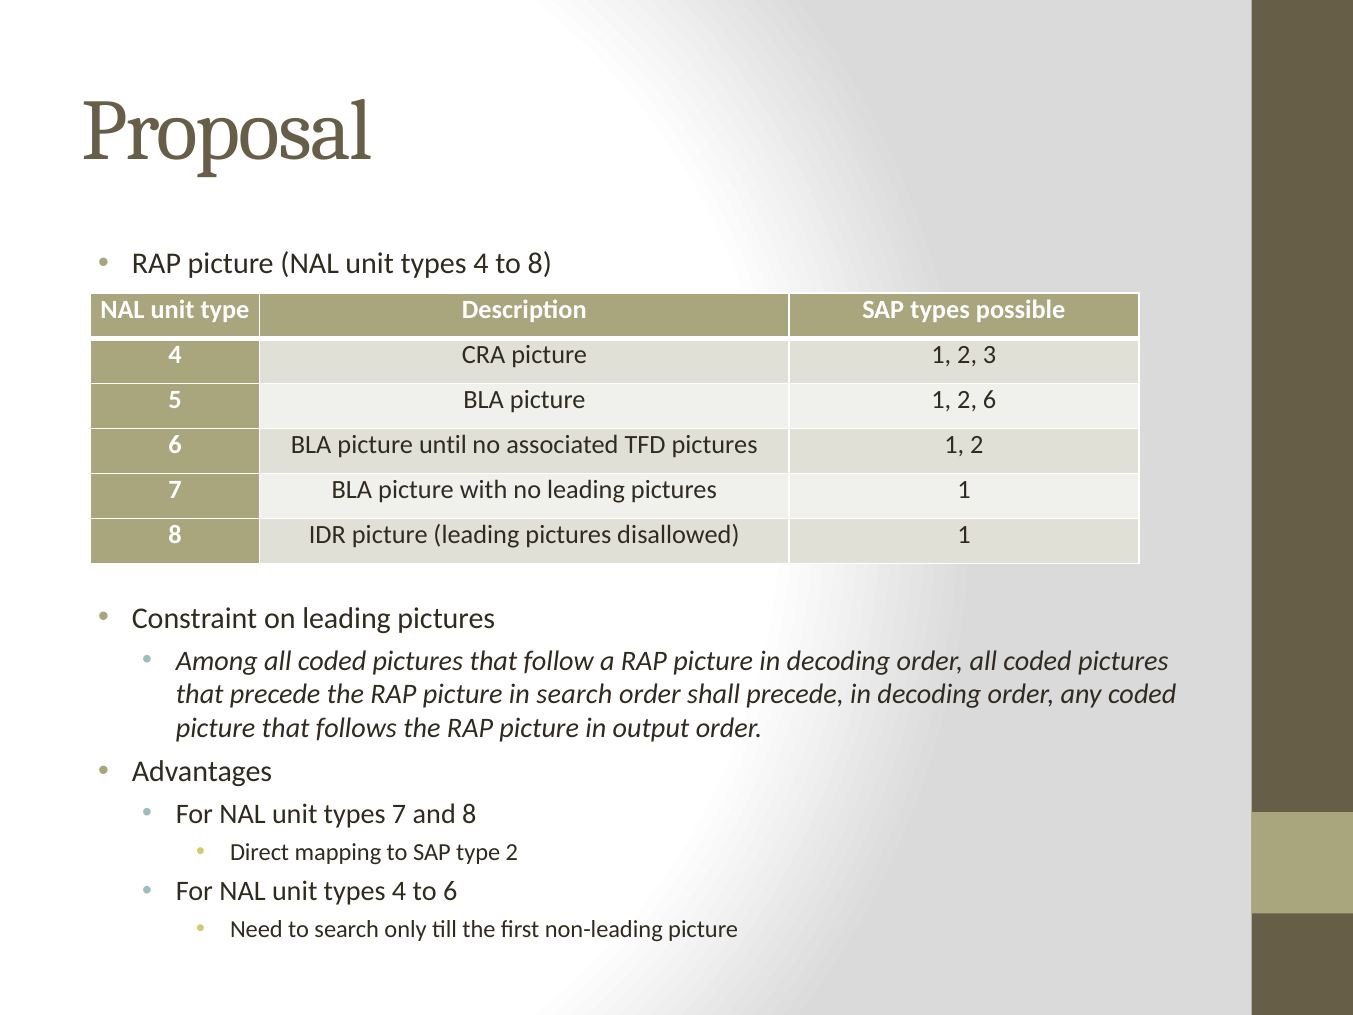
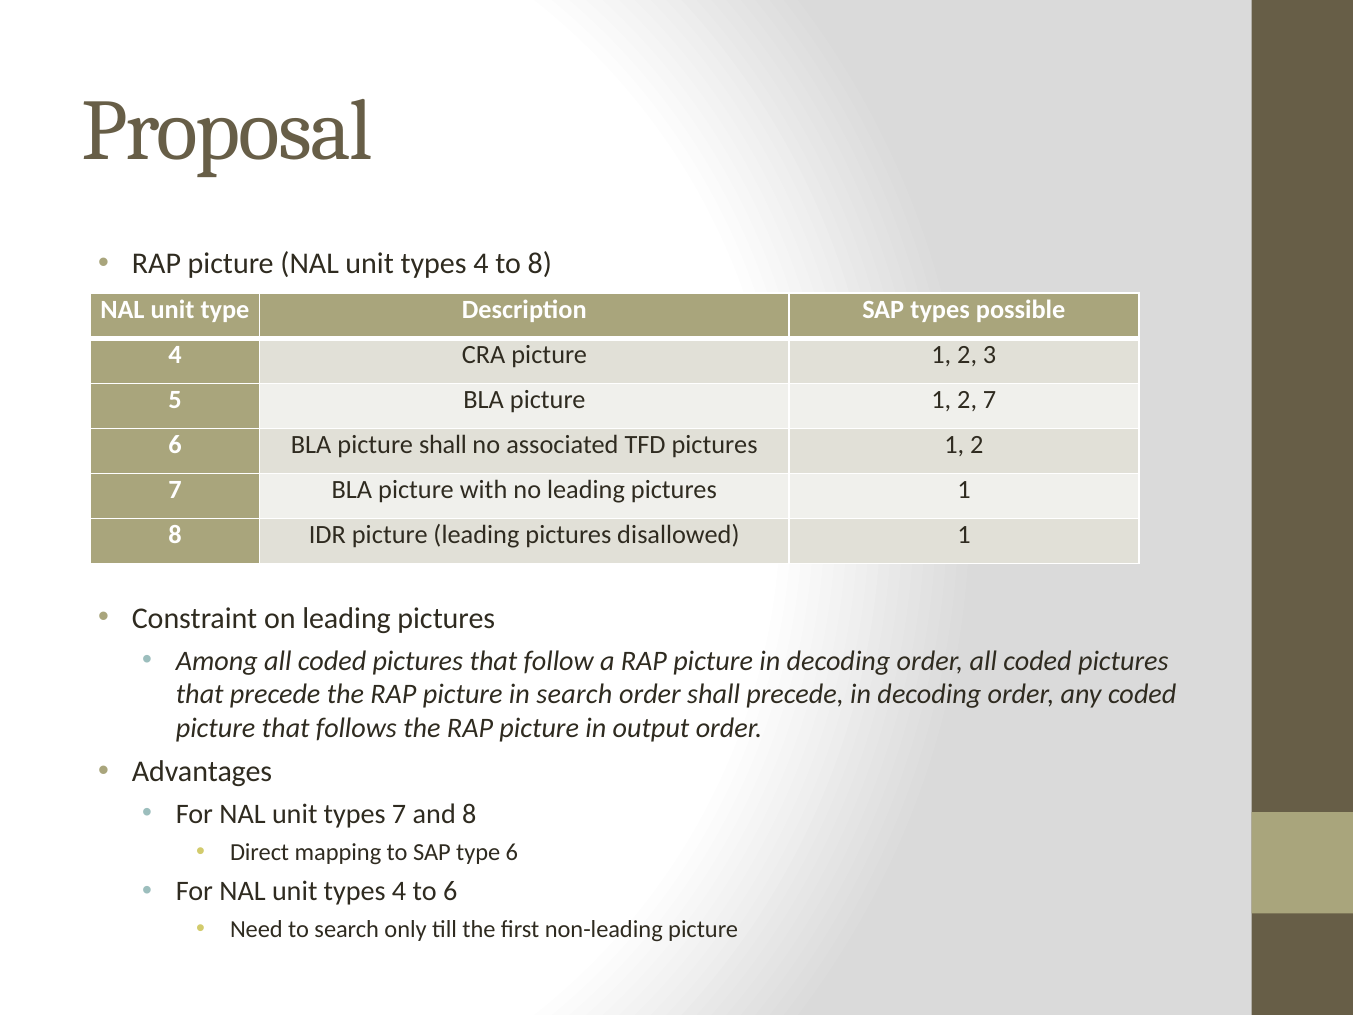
picture 1 2 6: 6 -> 7
picture until: until -> shall
type 2: 2 -> 6
